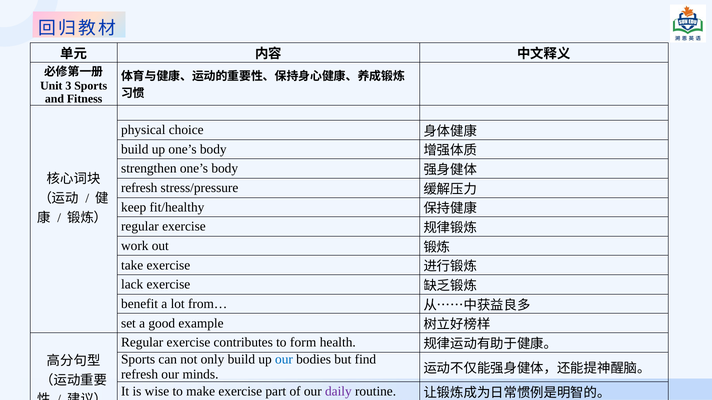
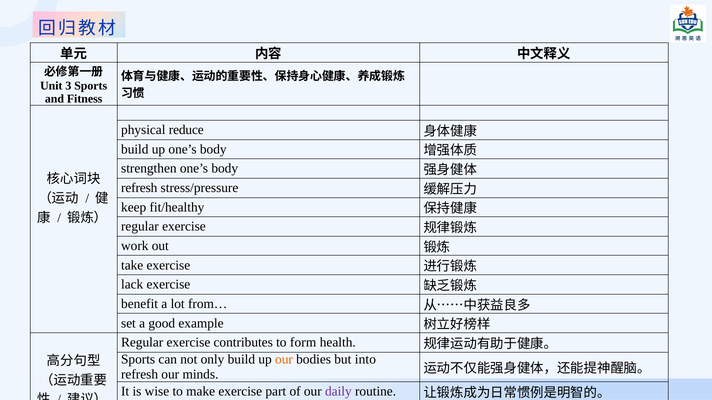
physical choice: choice -> reduce
our at (284, 360) colour: blue -> orange
find: find -> into
